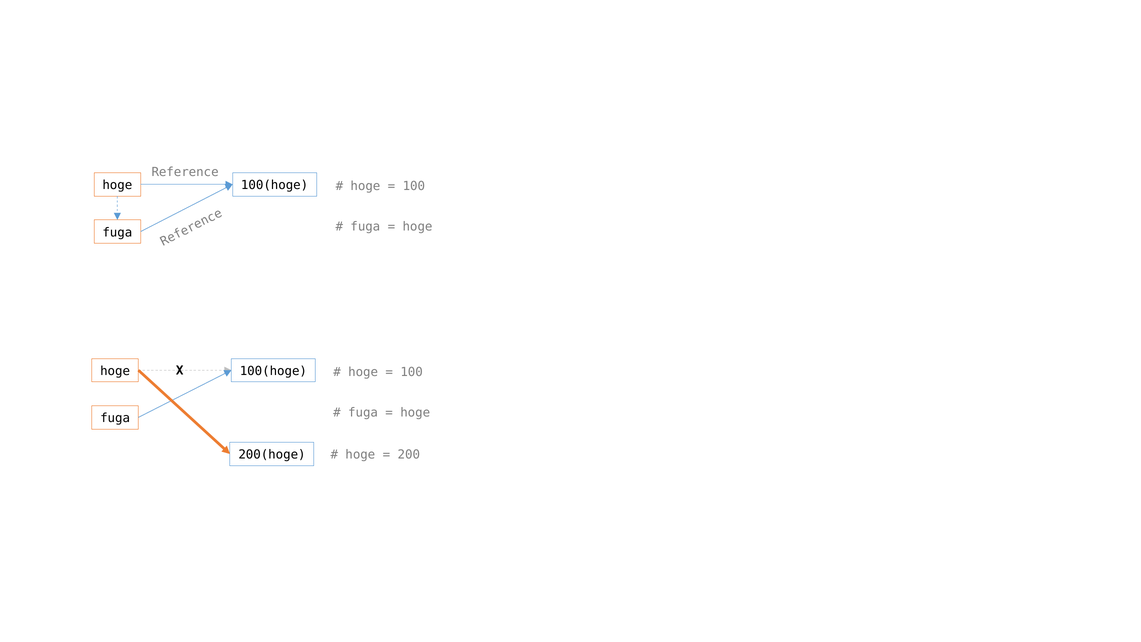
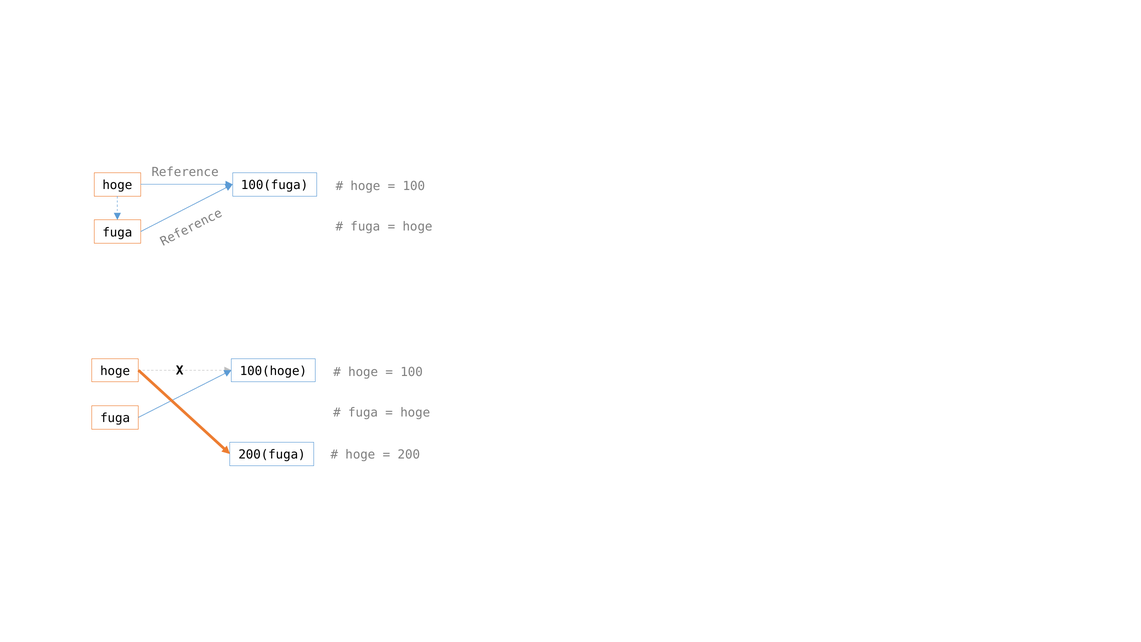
100(hoge at (275, 185): 100(hoge -> 100(fuga
200(hoge: 200(hoge -> 200(fuga
